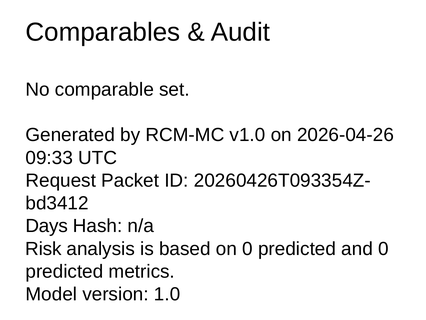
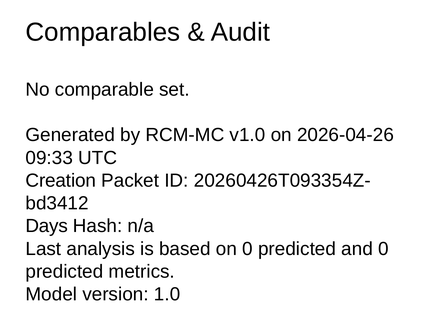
Request: Request -> Creation
Risk: Risk -> Last
